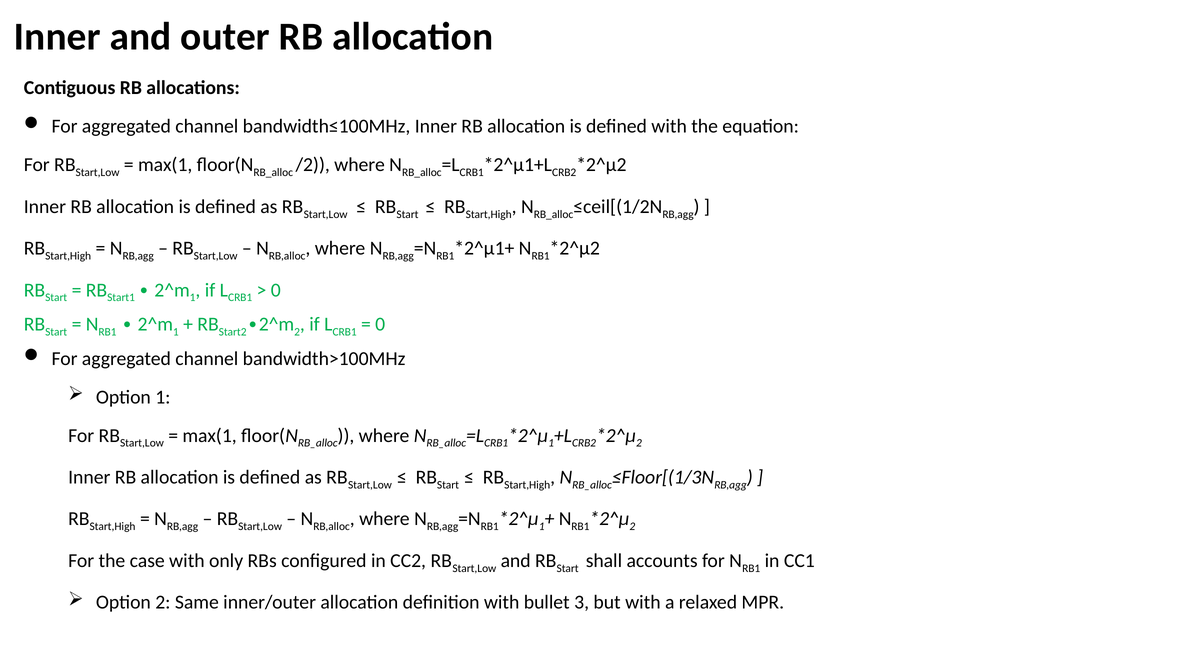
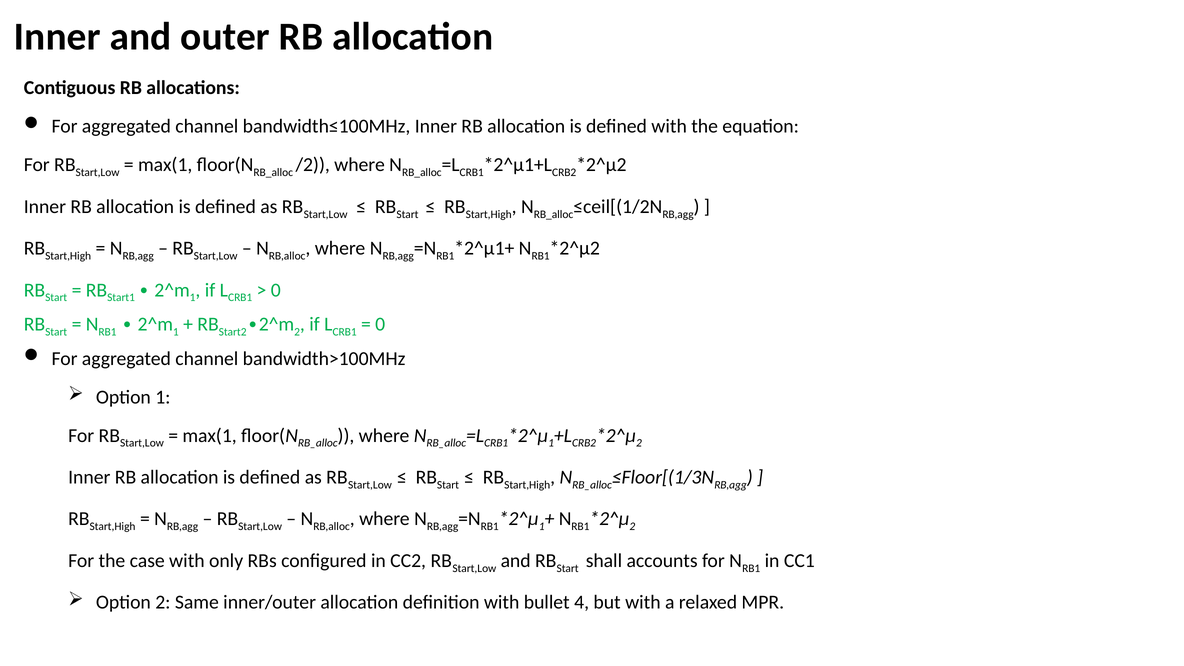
3: 3 -> 4
